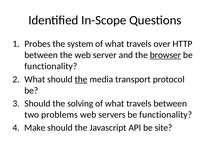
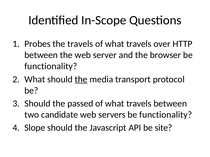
the system: system -> travels
browser underline: present -> none
solving: solving -> passed
problems: problems -> candidate
Make: Make -> Slope
